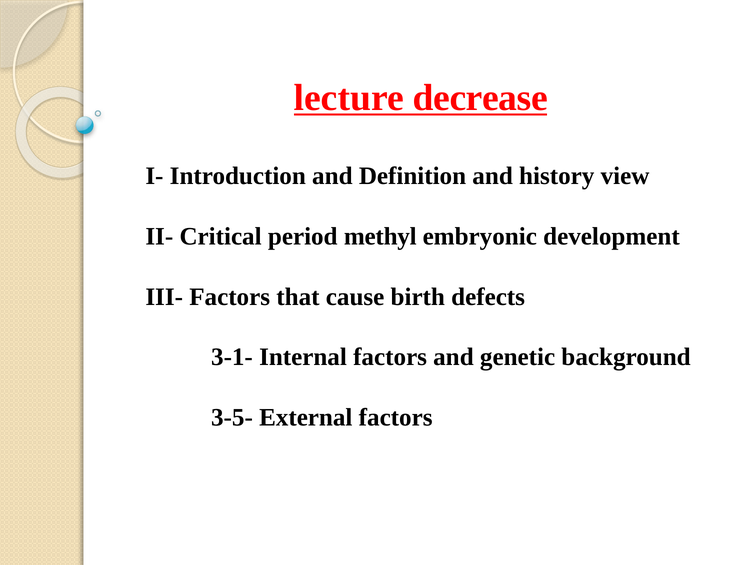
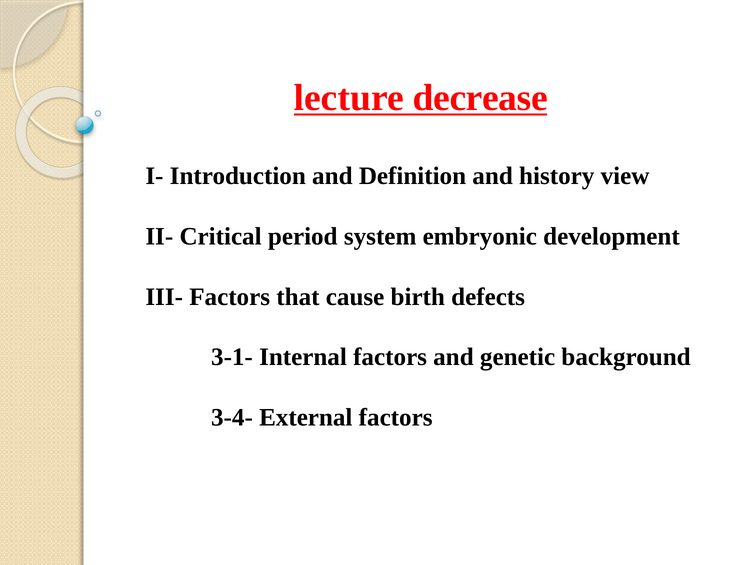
methyl: methyl -> system
3-5-: 3-5- -> 3-4-
